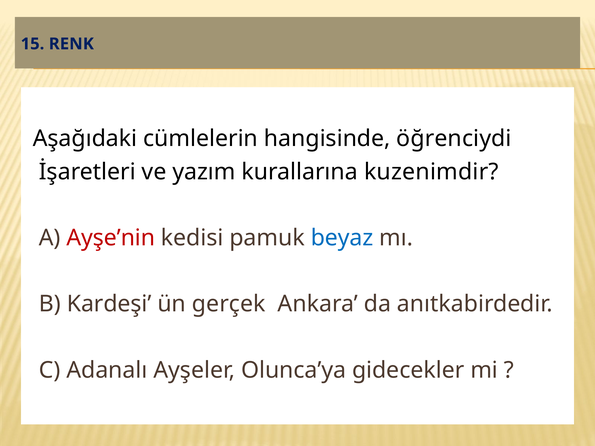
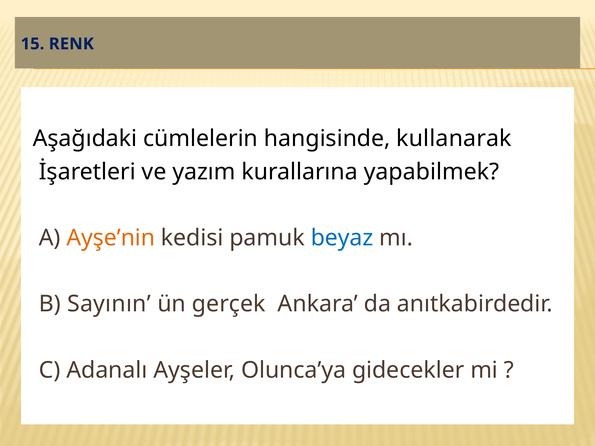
öğrenciydi: öğrenciydi -> kullanarak
kuzenimdir: kuzenimdir -> yapabilmek
Ayşe’nin colour: red -> orange
Kardeşi: Kardeşi -> Sayının
